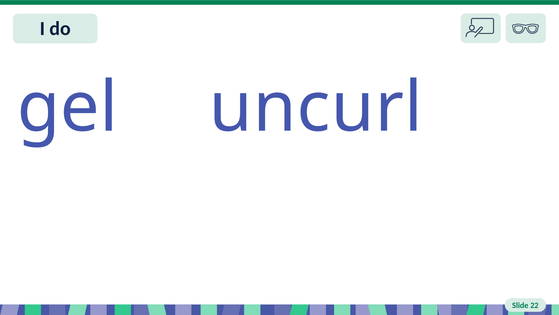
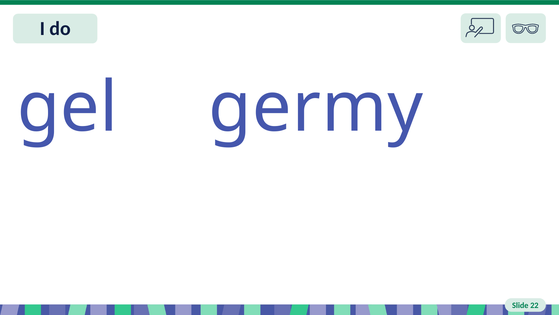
uncurl: uncurl -> germy
